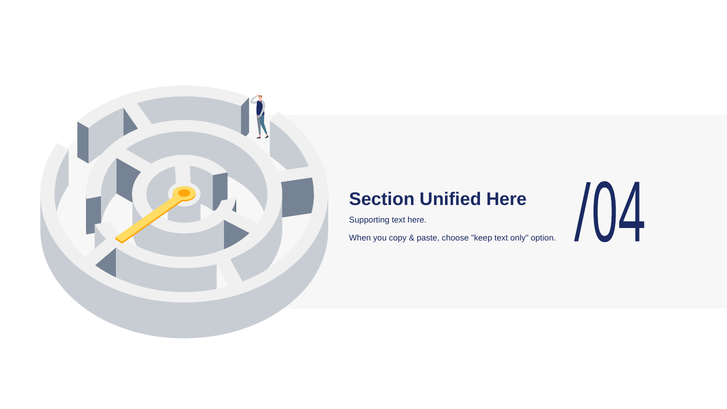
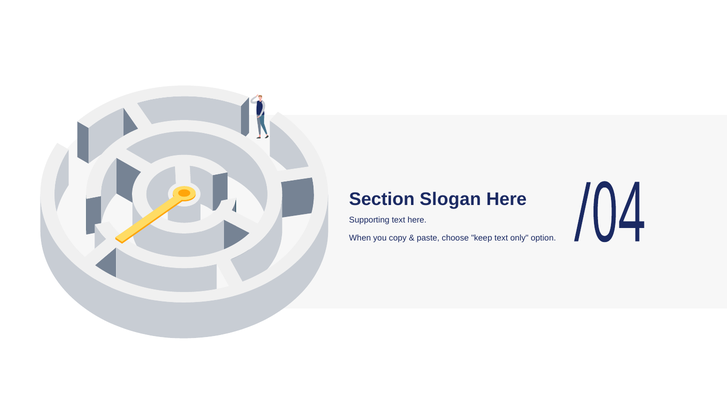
Unified: Unified -> Slogan
